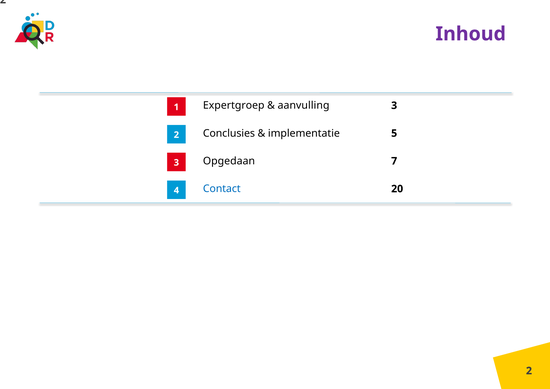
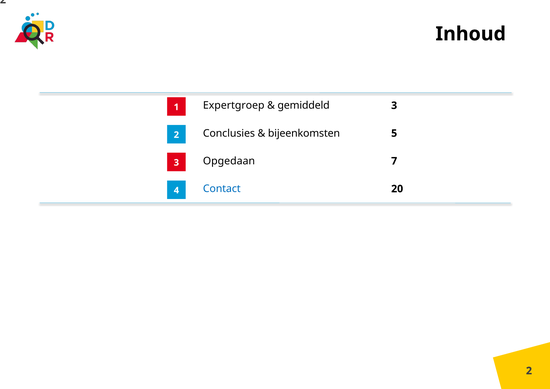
Inhoud colour: purple -> black
aanvulling: aanvulling -> gemiddeld
implementatie: implementatie -> bijeenkomsten
